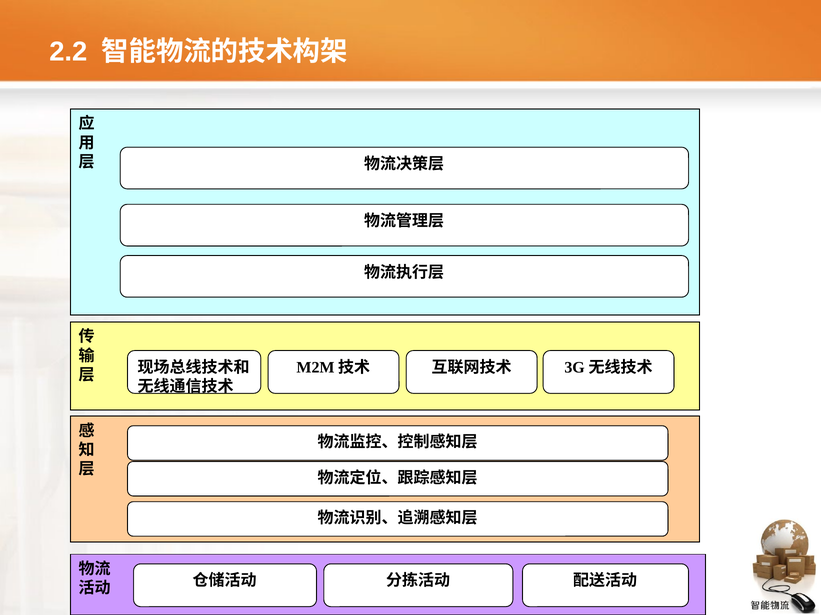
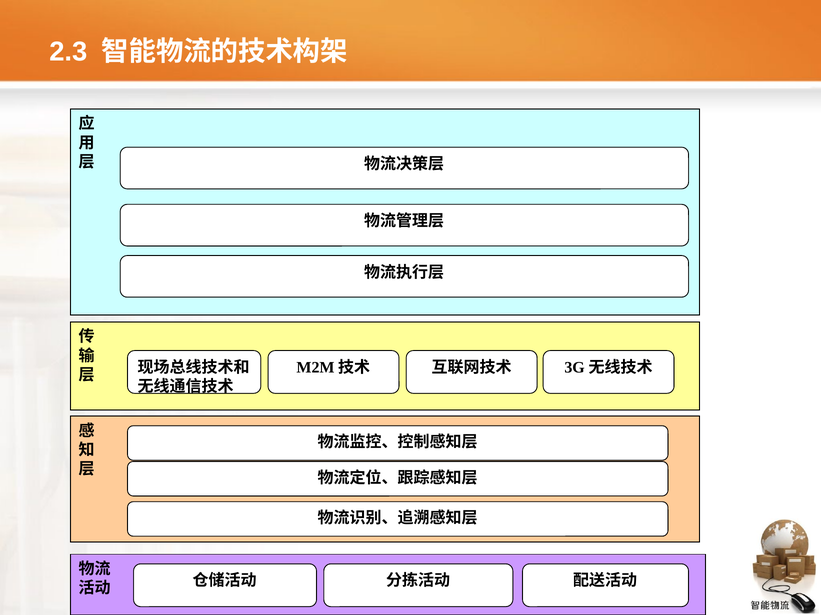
2.2: 2.2 -> 2.3
